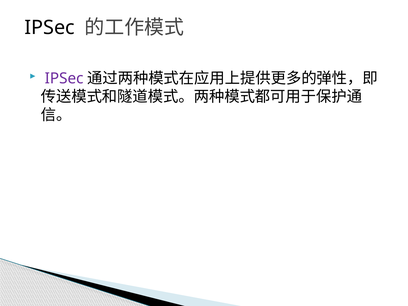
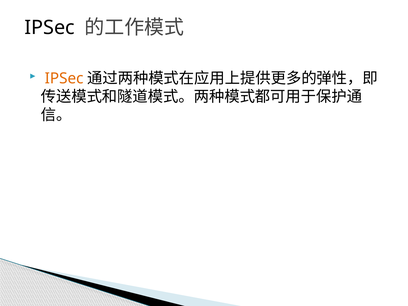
IPSec at (64, 78) colour: purple -> orange
